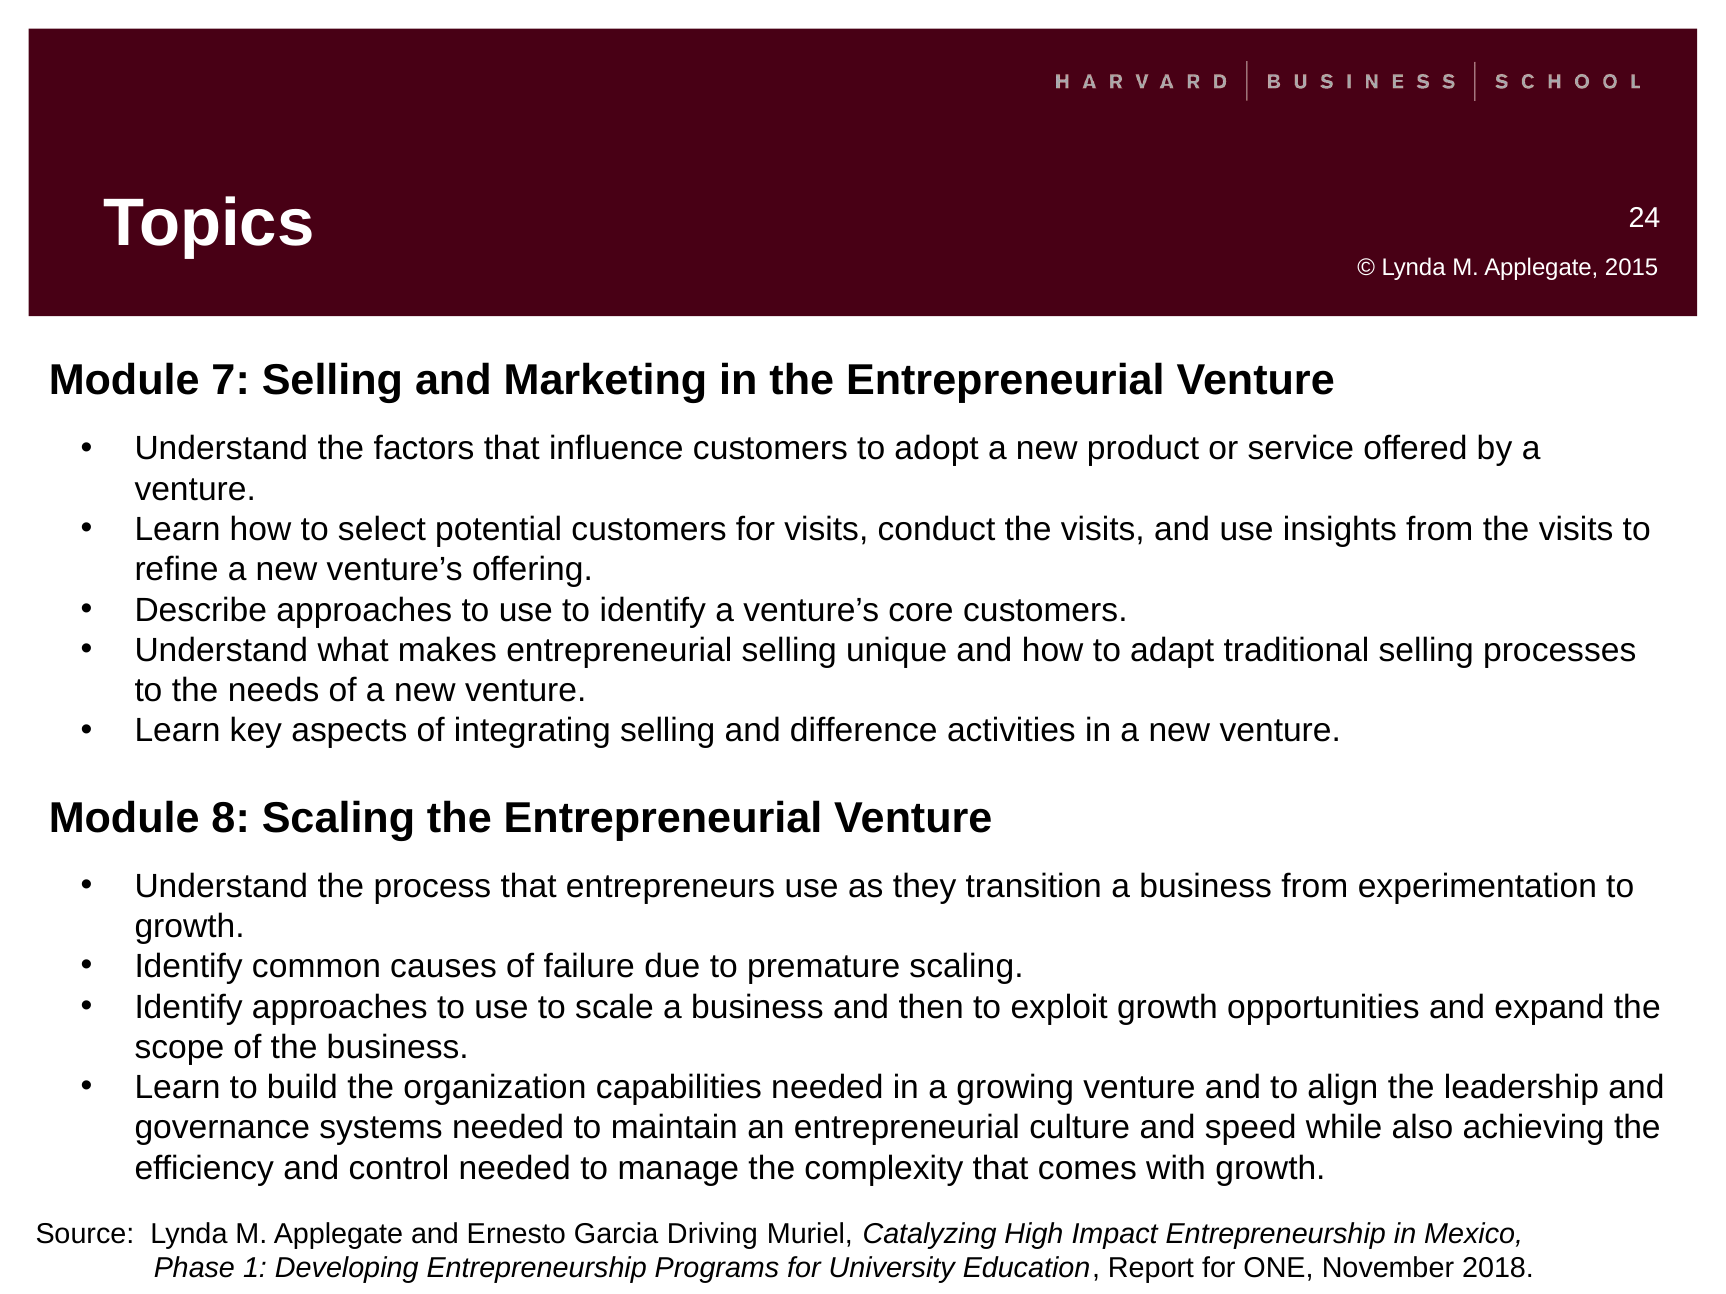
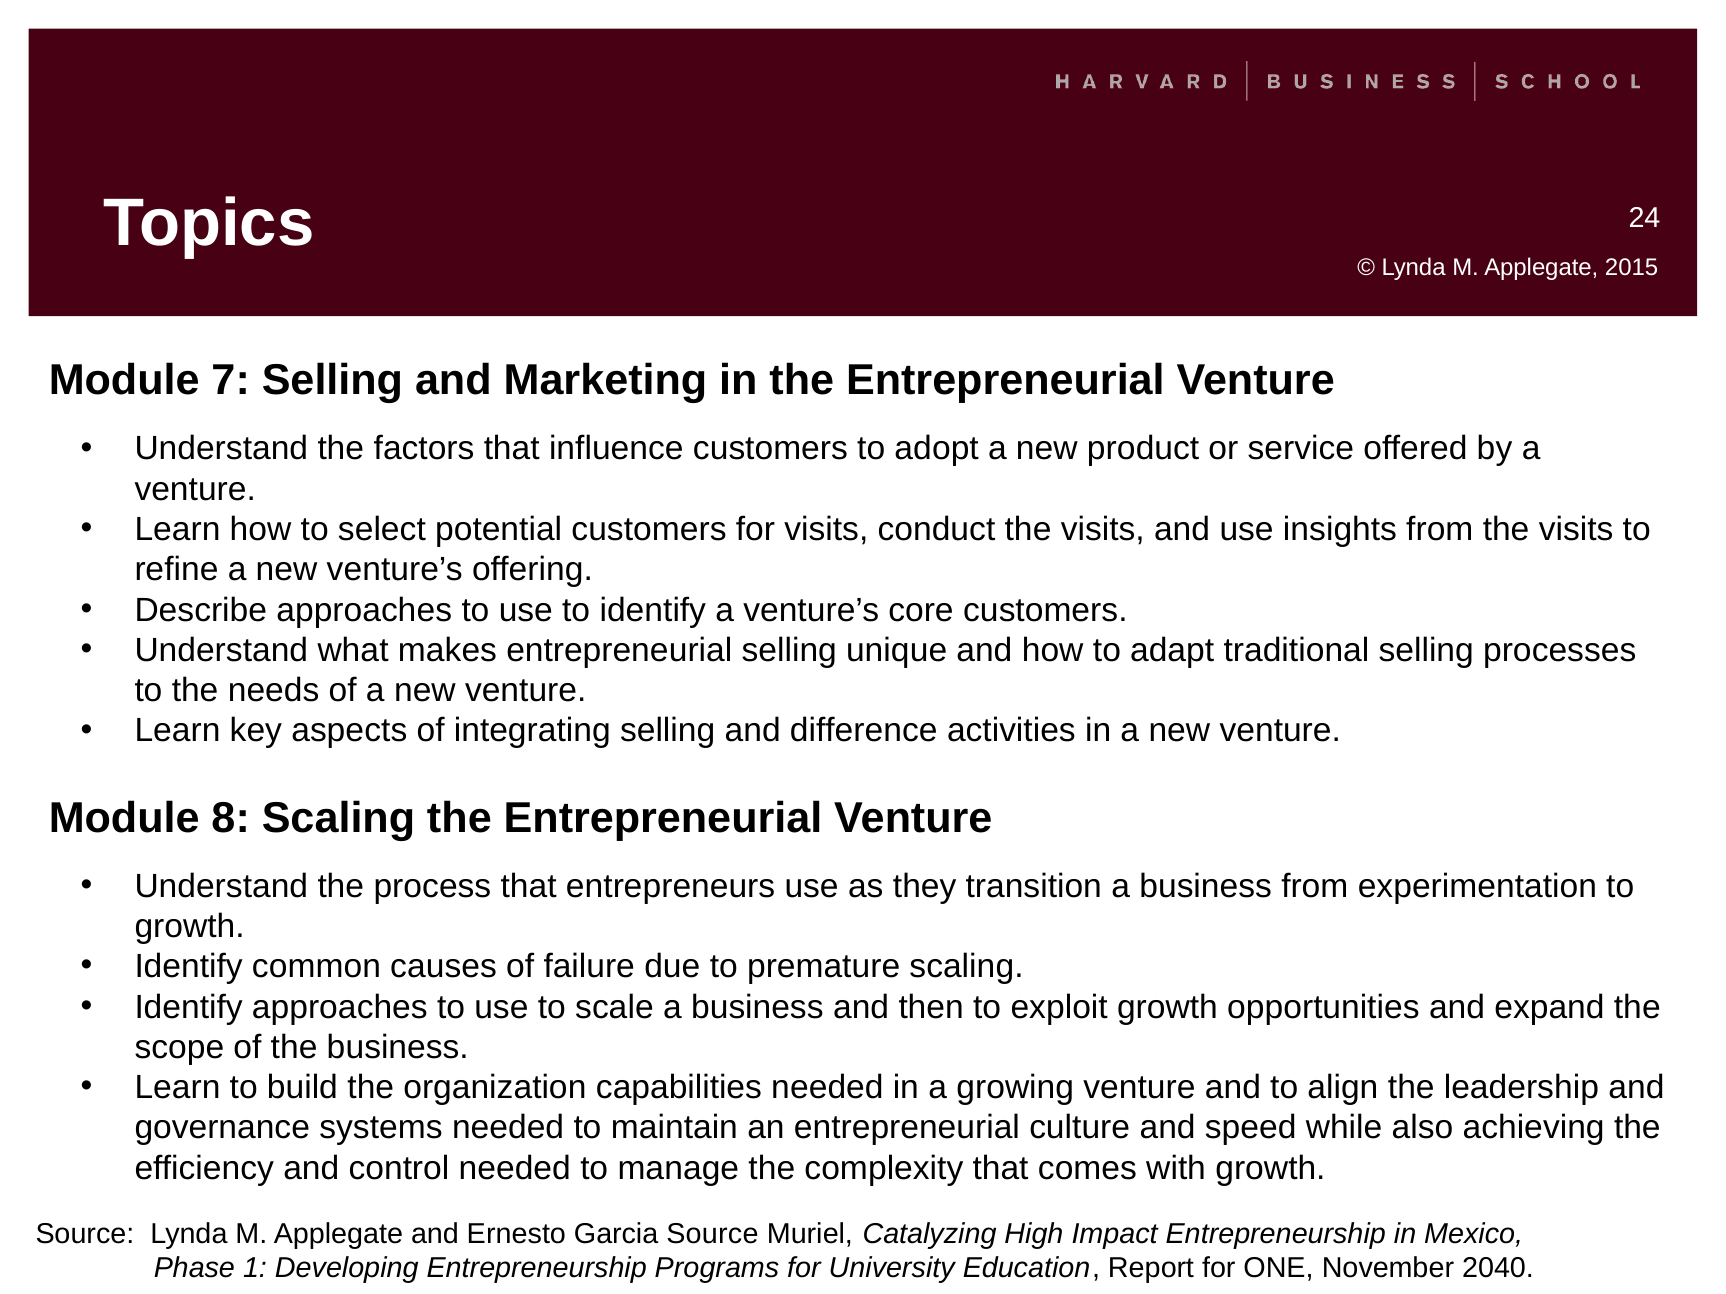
Garcia Driving: Driving -> Source
2018: 2018 -> 2040
